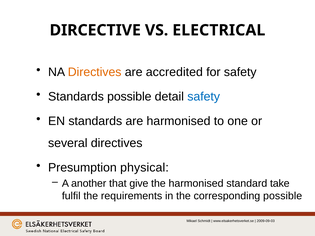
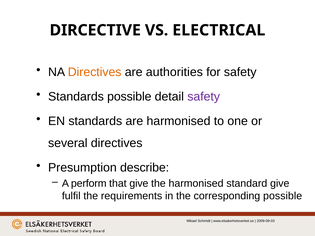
accredited: accredited -> authorities
safety at (204, 97) colour: blue -> purple
physical: physical -> describe
another: another -> perform
standard take: take -> give
